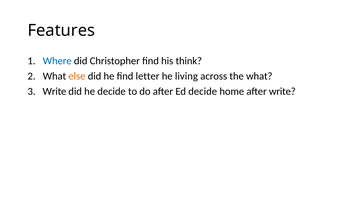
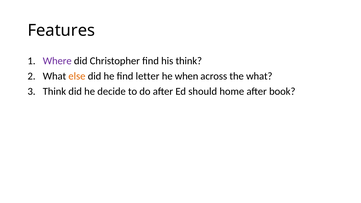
Where colour: blue -> purple
living: living -> when
Write at (54, 91): Write -> Think
Ed decide: decide -> should
after write: write -> book
